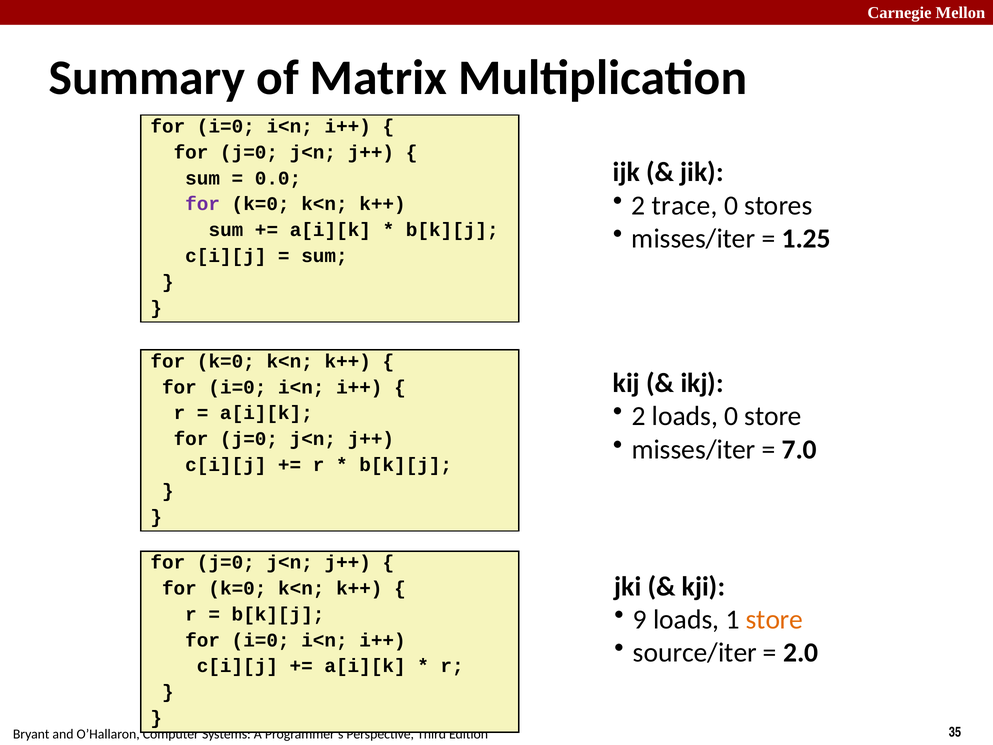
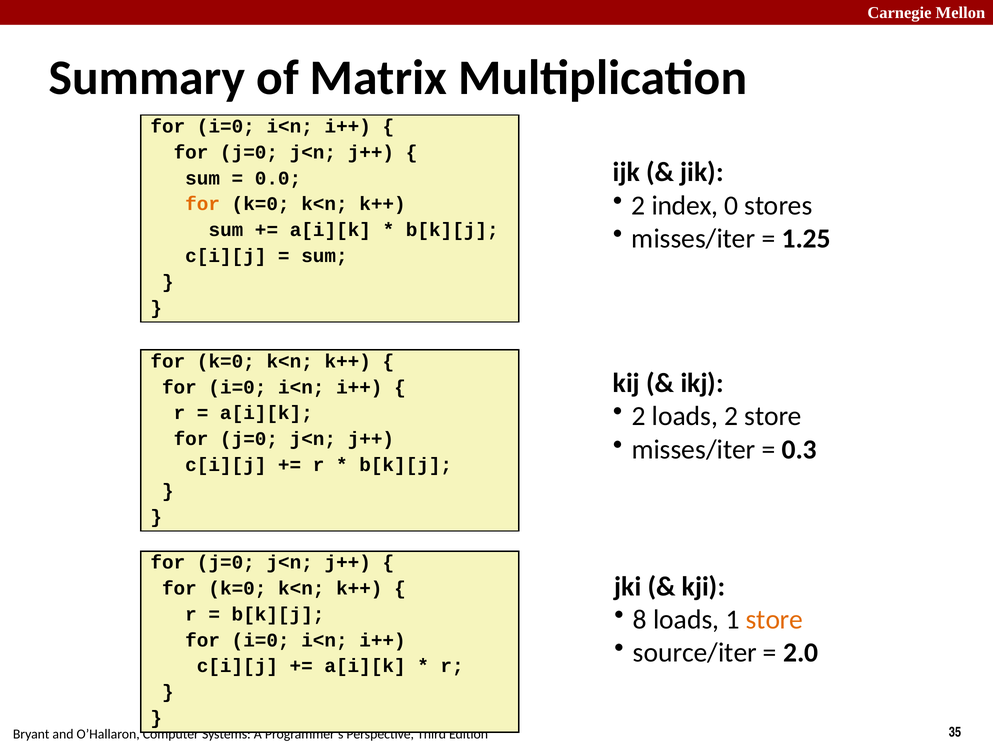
trace: trace -> index
for at (203, 204) colour: purple -> orange
loads 0: 0 -> 2
7.0: 7.0 -> 0.3
9: 9 -> 8
